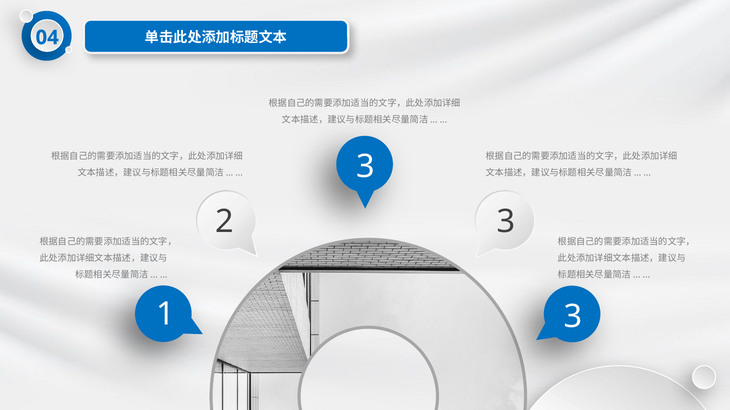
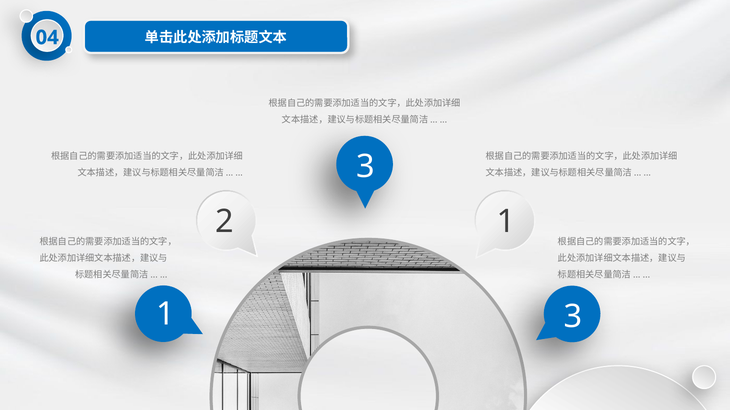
2 3: 3 -> 1
